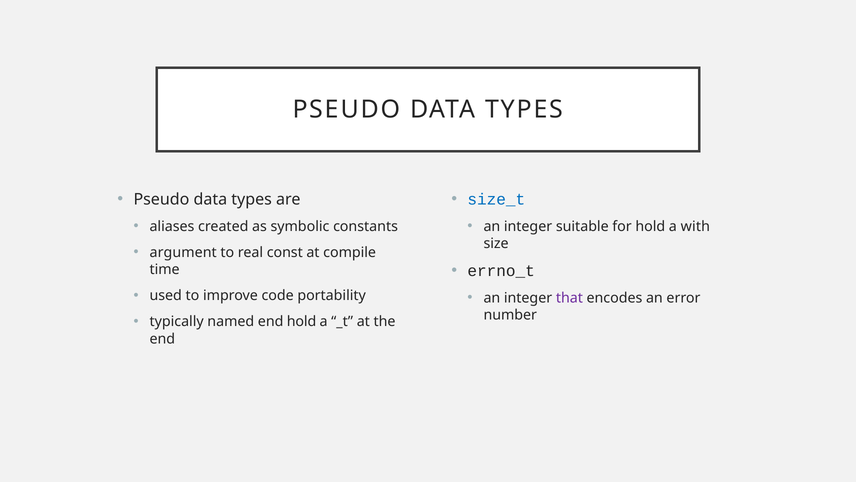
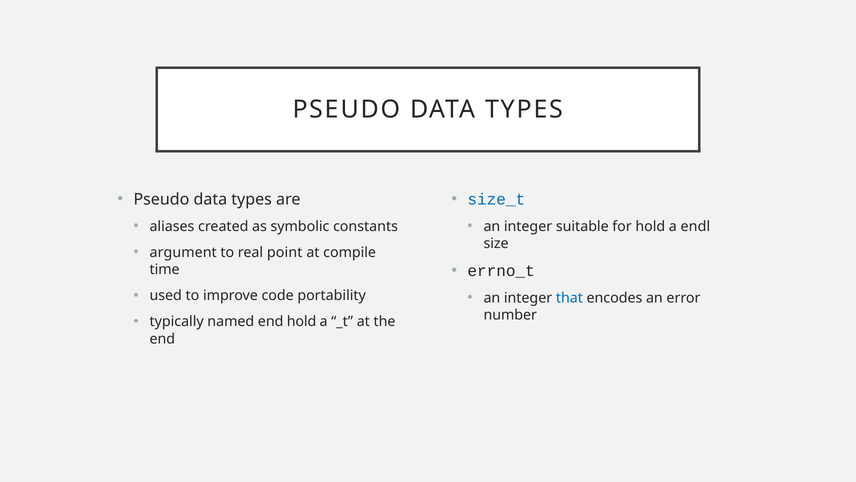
with: with -> endl
const: const -> point
that colour: purple -> blue
